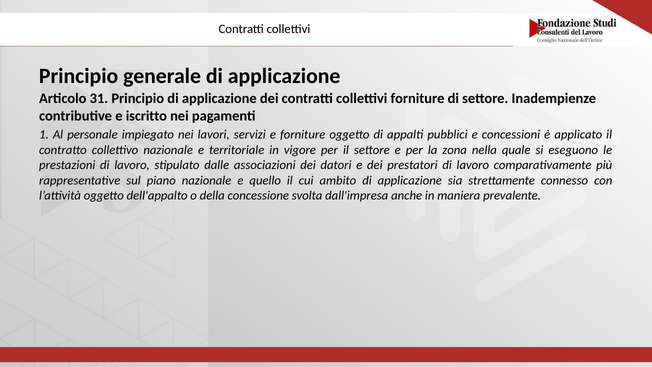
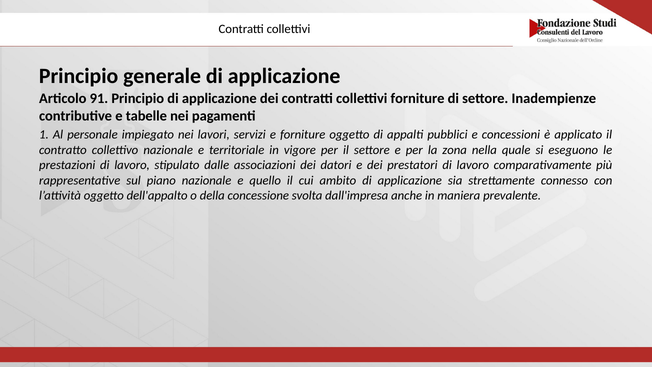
31: 31 -> 91
iscritto: iscritto -> tabelle
